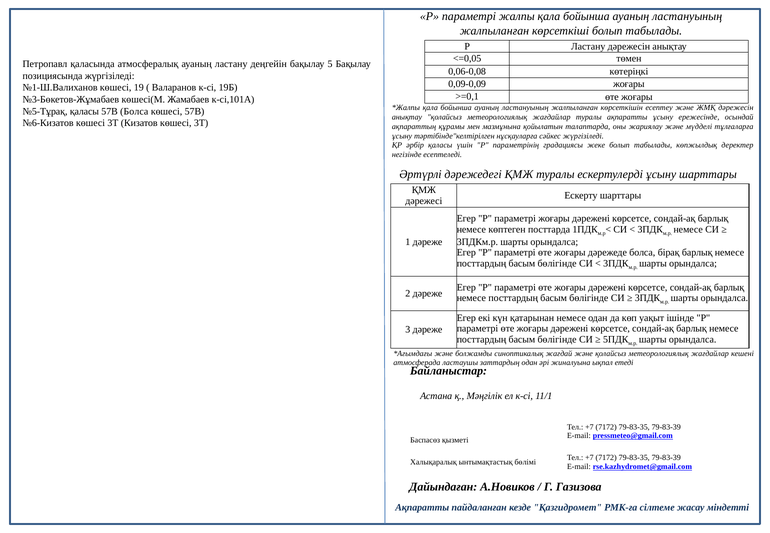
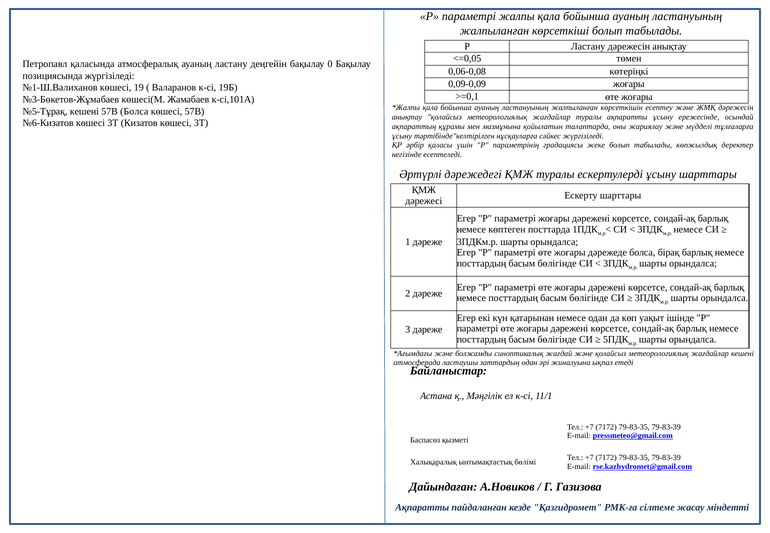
5: 5 -> 0
№5-Тұрақ қаласы: қаласы -> кешені
